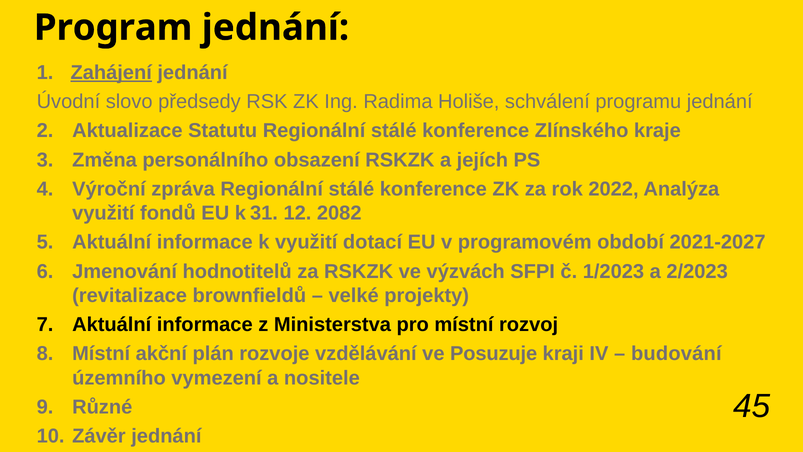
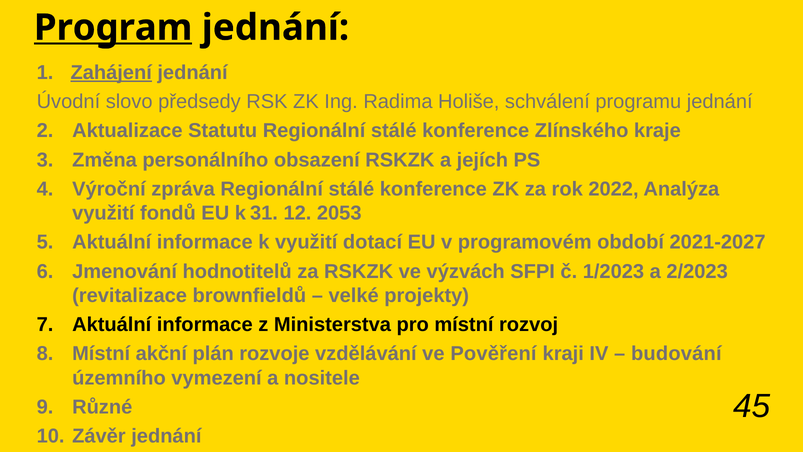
Program underline: none -> present
2082: 2082 -> 2053
Posuzuje: Posuzuje -> Pověření
